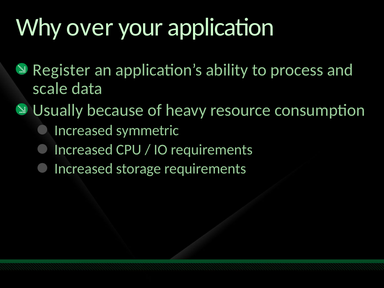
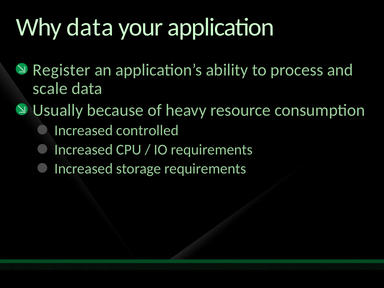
Why over: over -> data
symmetric: symmetric -> controlled
